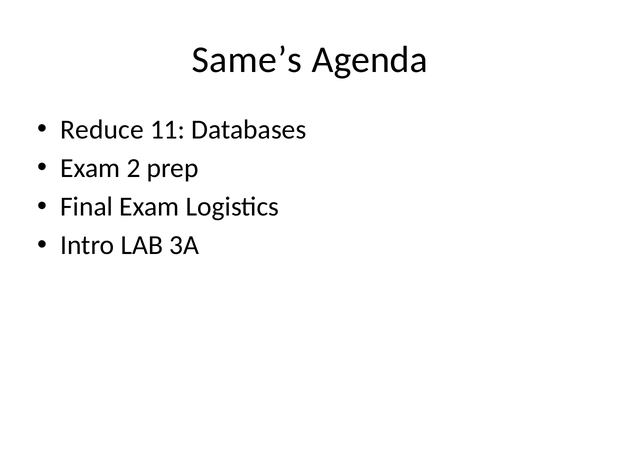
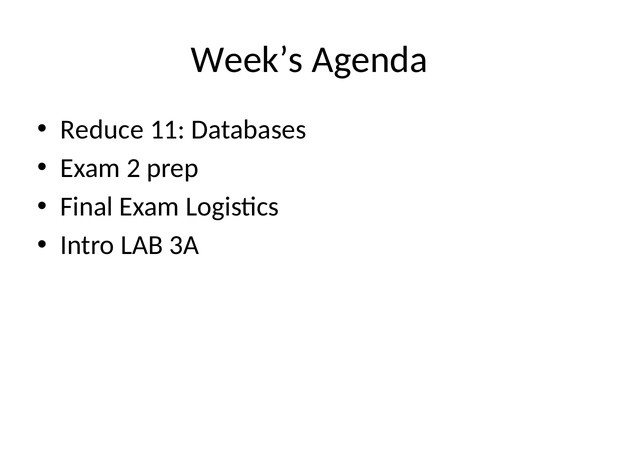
Same’s: Same’s -> Week’s
